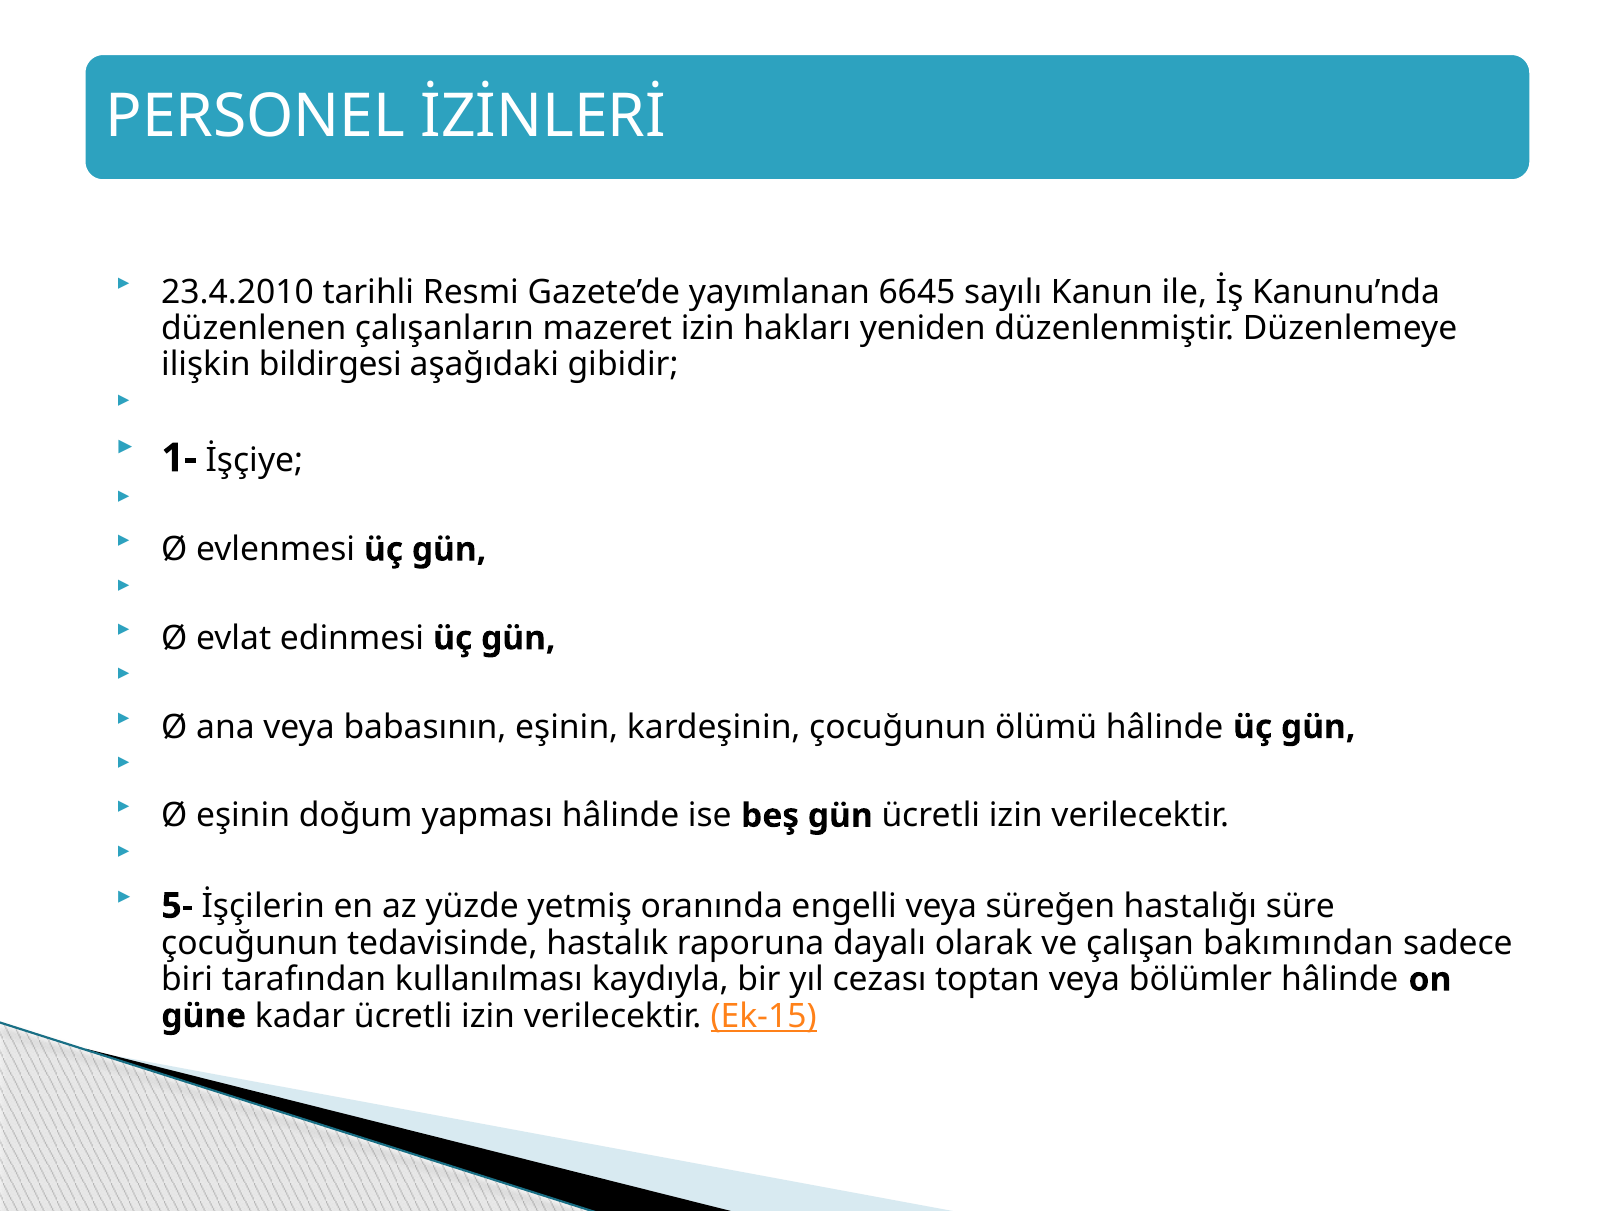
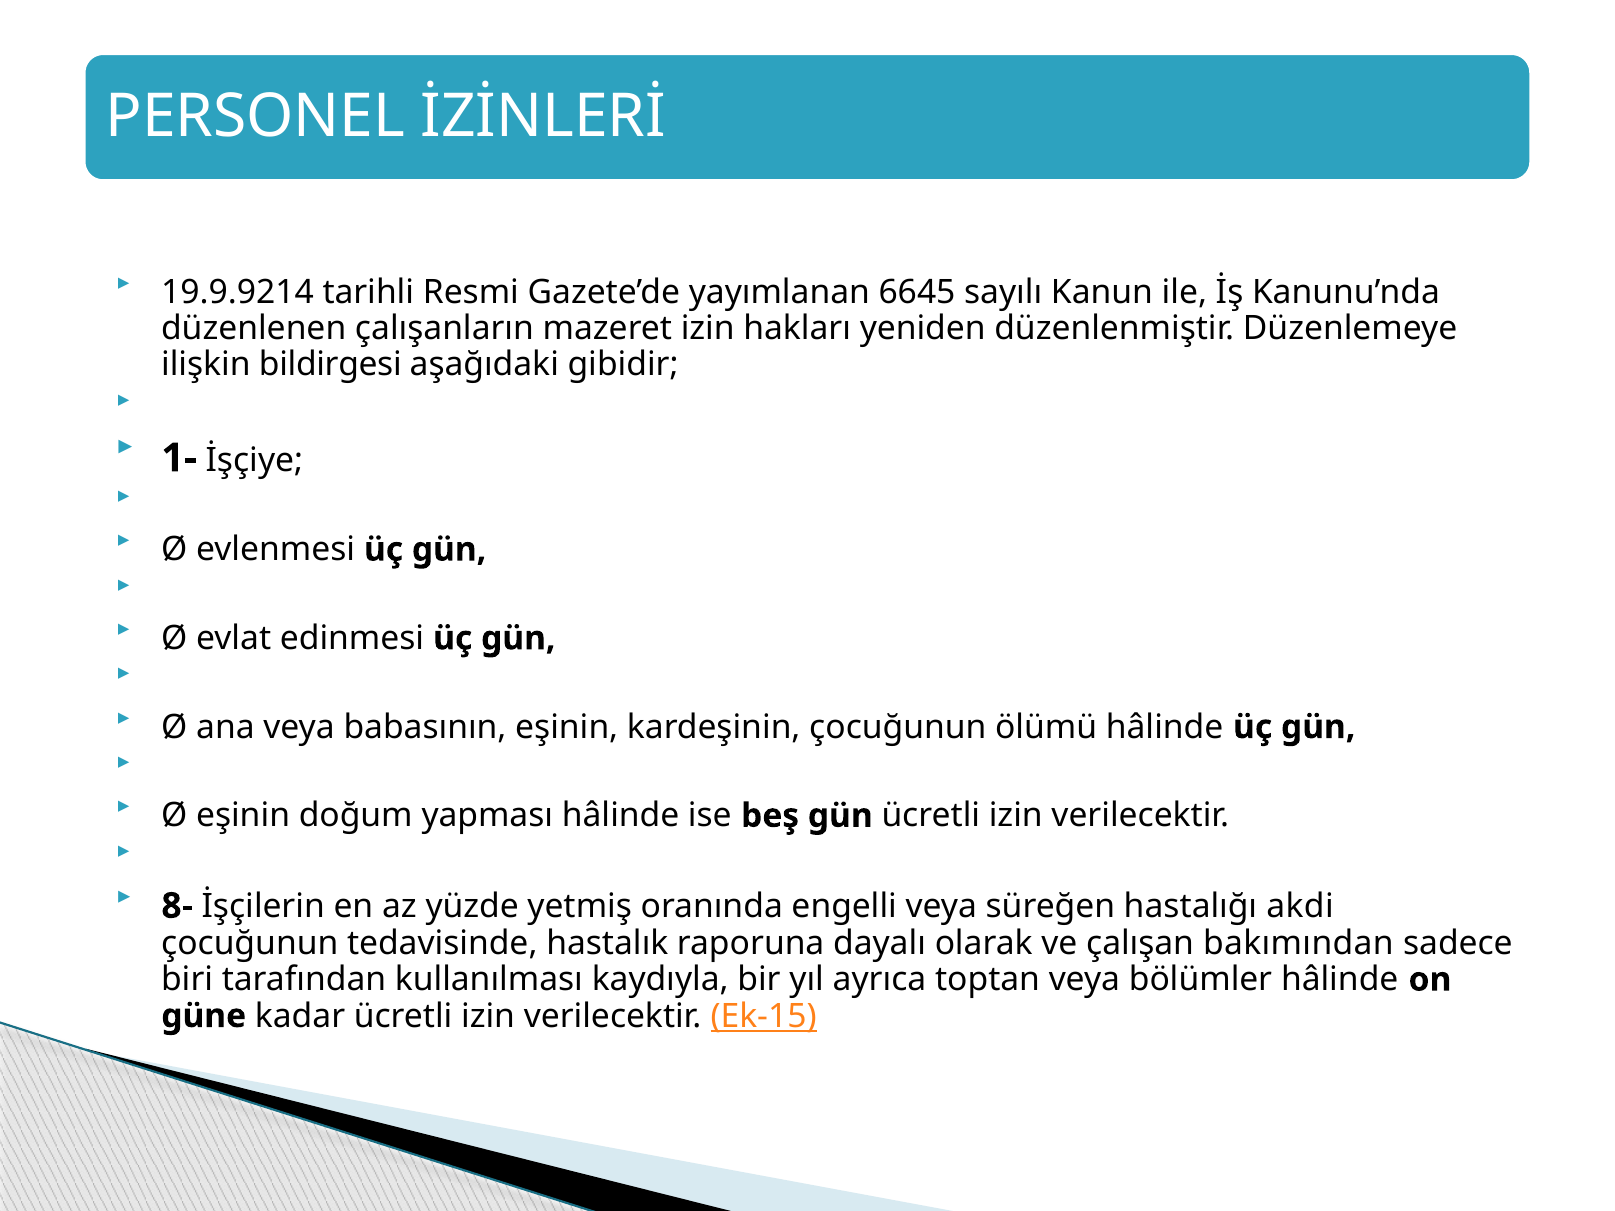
23.4.2010: 23.4.2010 -> 19.9.9214
5-: 5- -> 8-
süre: süre -> akdi
cezası: cezası -> ayrıca
